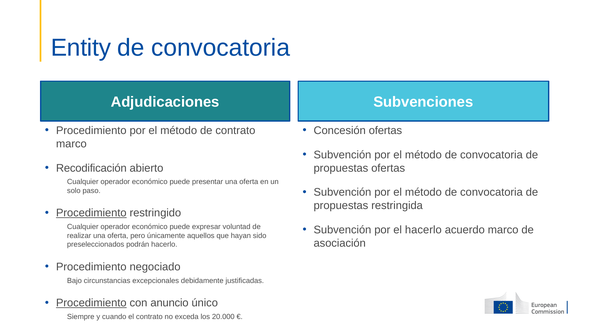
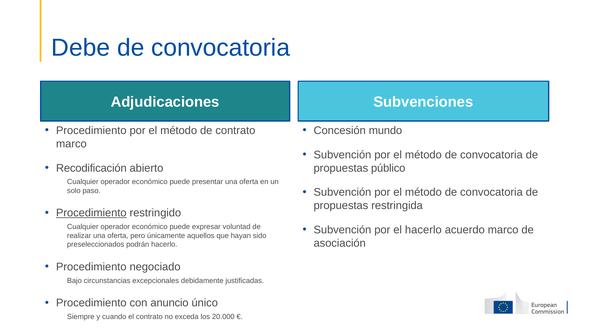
Entity: Entity -> Debe
Concesión ofertas: ofertas -> mundo
propuestas ofertas: ofertas -> público
Procedimiento at (91, 303) underline: present -> none
